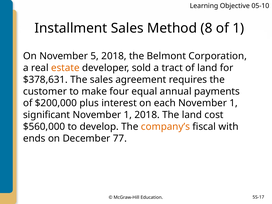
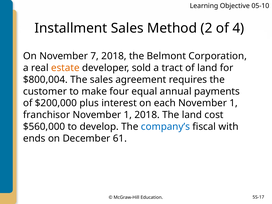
8: 8 -> 2
of 1: 1 -> 4
5: 5 -> 7
$378,631: $378,631 -> $800,004
significant: significant -> franchisor
company’s colour: orange -> blue
77: 77 -> 61
